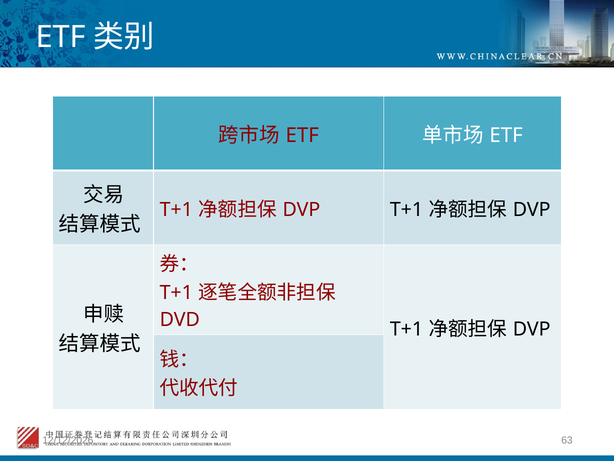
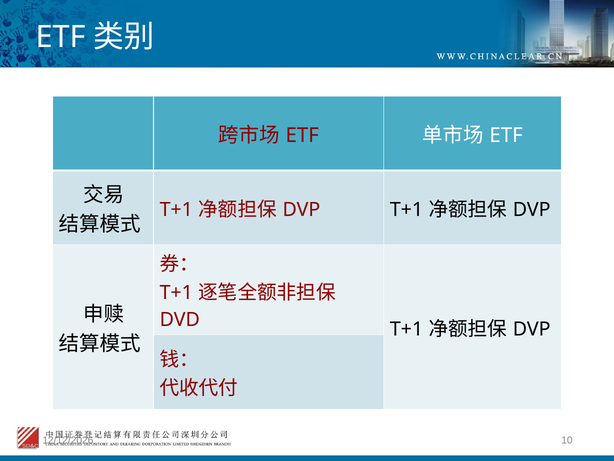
63: 63 -> 10
